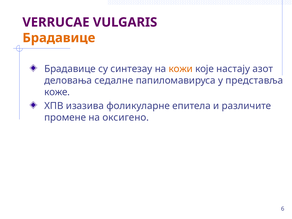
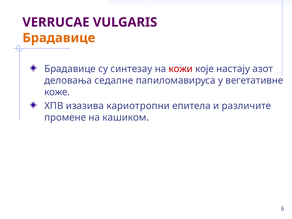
кожи colour: orange -> red
представља: представља -> вегетативне
фоликуларне: фоликуларне -> кариотропни
оксигено: оксигено -> кашиком
